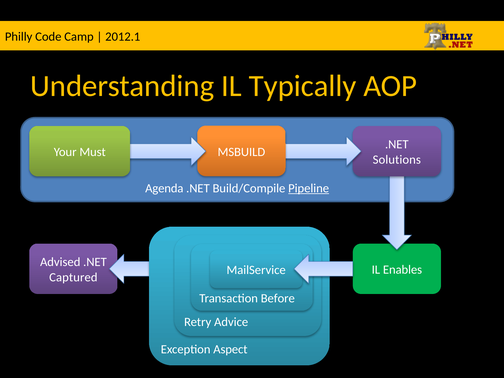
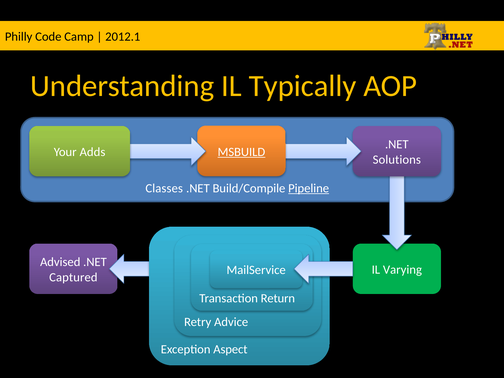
MSBUILD underline: none -> present
Must: Must -> Adds
Agenda: Agenda -> Classes
Enables: Enables -> Varying
Before: Before -> Return
